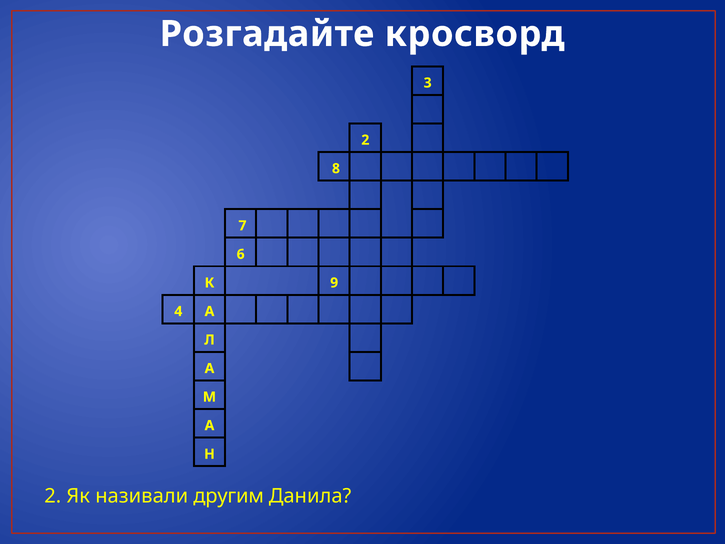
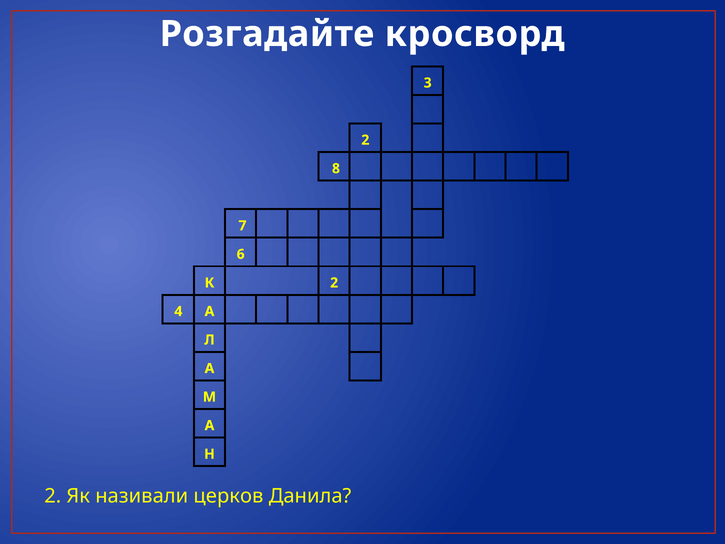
К 9: 9 -> 2
другим: другим -> церков
